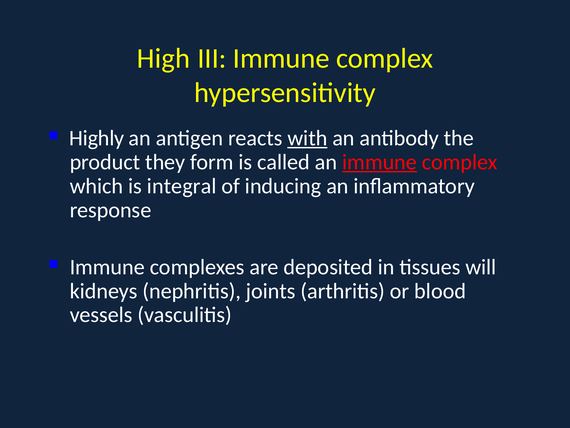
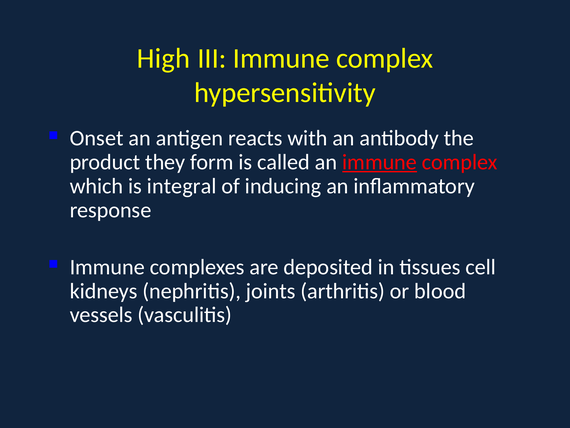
Highly: Highly -> Onset
with underline: present -> none
will: will -> cell
